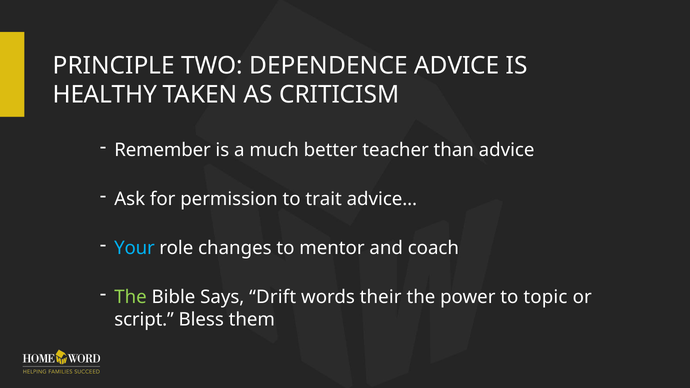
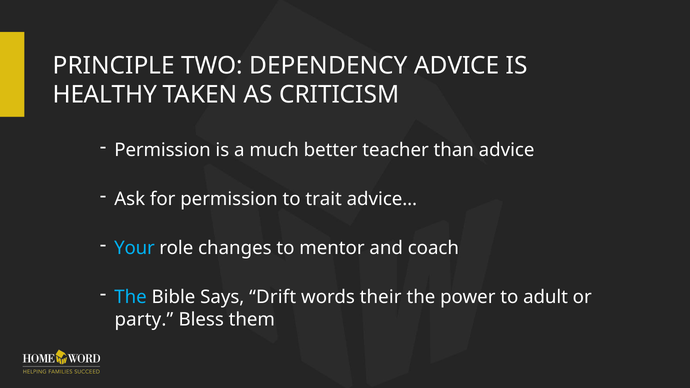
DEPENDENCE: DEPENDENCE -> DEPENDENCY
Remember at (163, 150): Remember -> Permission
The at (131, 297) colour: light green -> light blue
topic: topic -> adult
script: script -> party
